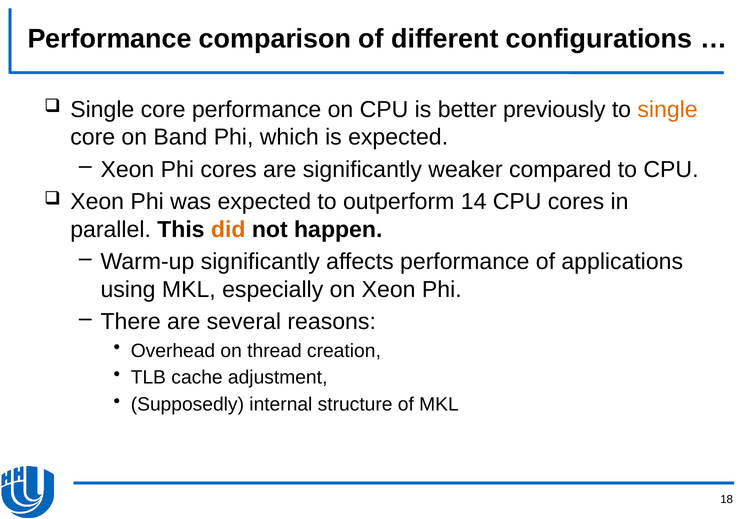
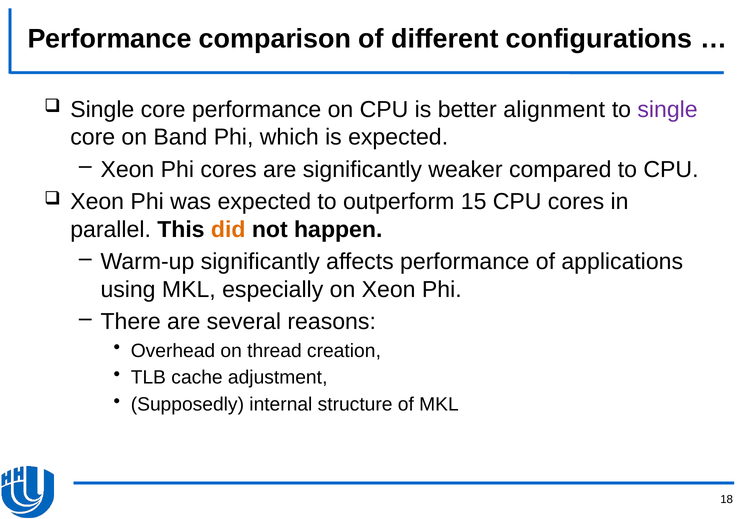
previously: previously -> alignment
single at (668, 109) colour: orange -> purple
14: 14 -> 15
